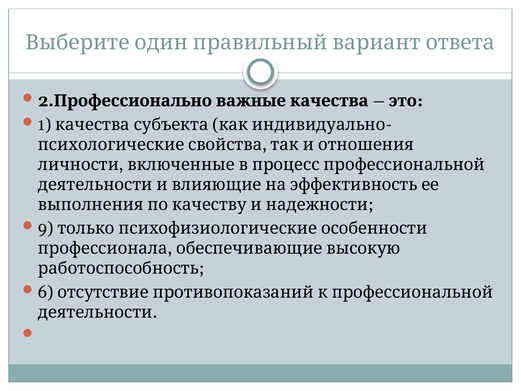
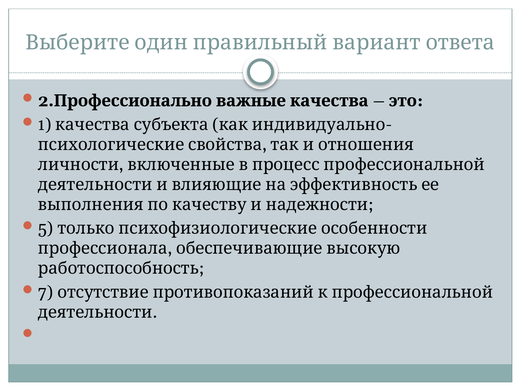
9: 9 -> 5
6: 6 -> 7
